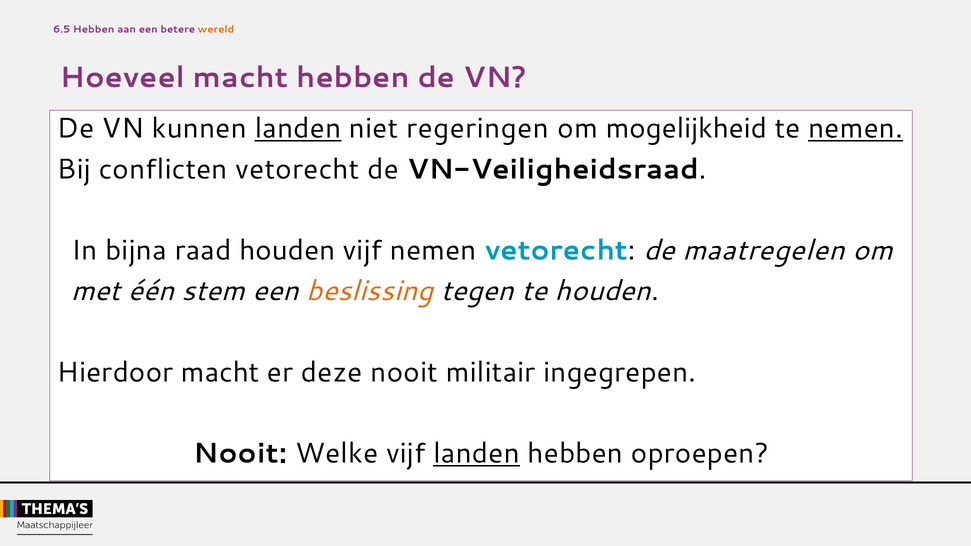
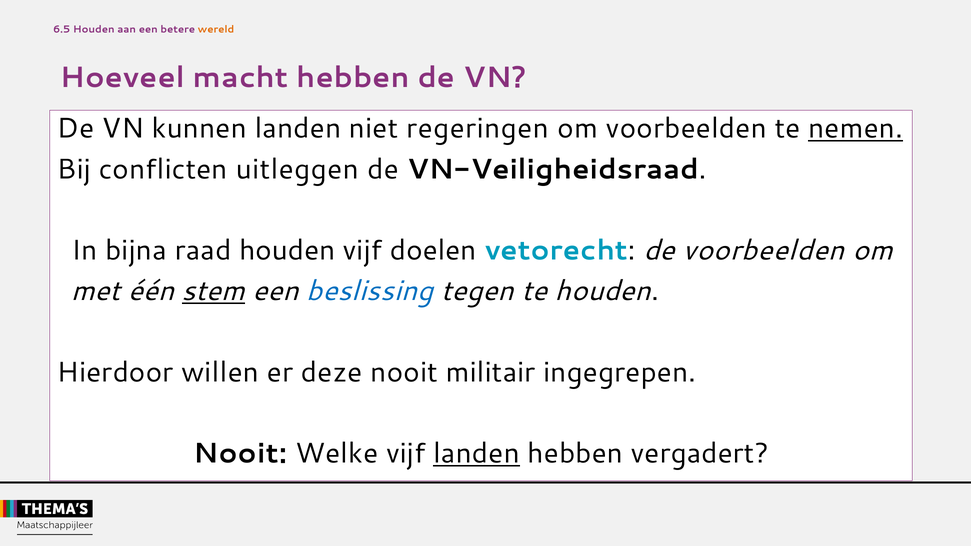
6.5 Hebben: Hebben -> Houden
landen at (298, 129) underline: present -> none
om mogelijkheid: mogelijkheid -> voorbeelden
conflicten vetorecht: vetorecht -> uitleggen
vijf nemen: nemen -> doelen
de maatregelen: maatregelen -> voorbeelden
stem underline: none -> present
beslissing colour: orange -> blue
Hierdoor macht: macht -> willen
oproepen: oproepen -> vergadert
